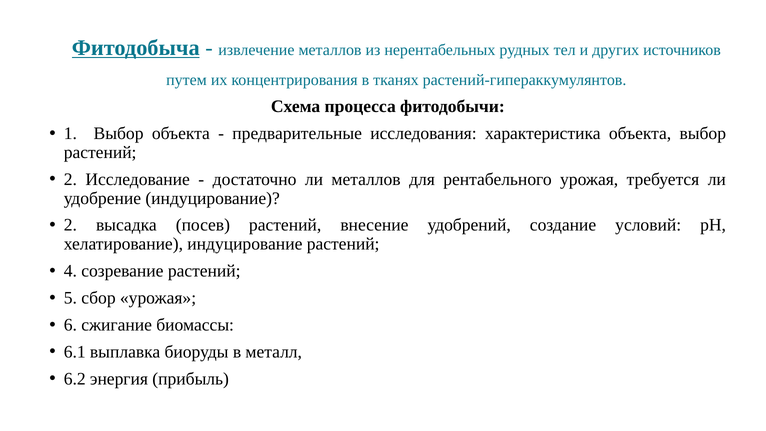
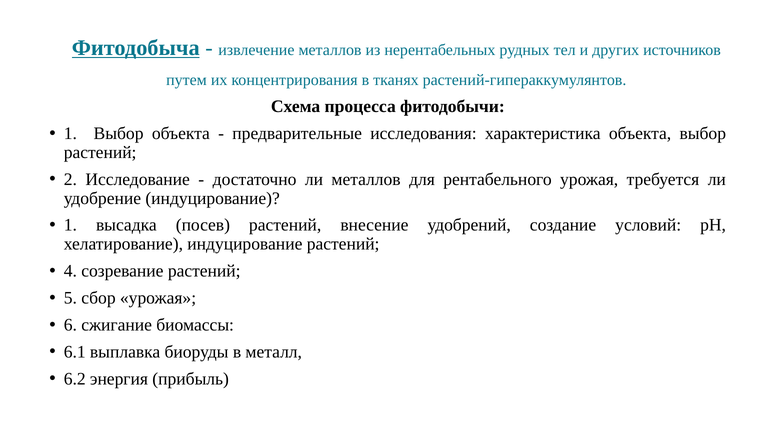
2 at (70, 225): 2 -> 1
